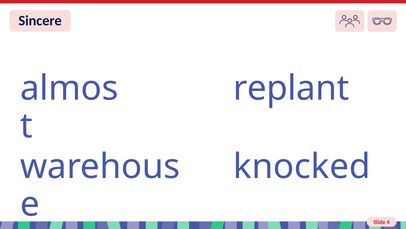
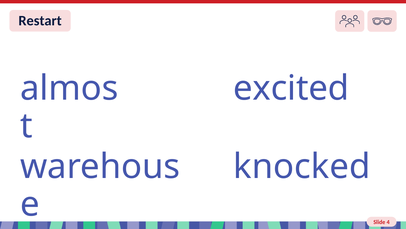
Sincere: Sincere -> Restart
replant: replant -> excited
